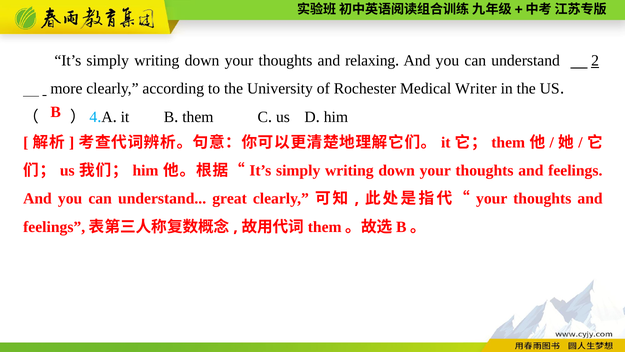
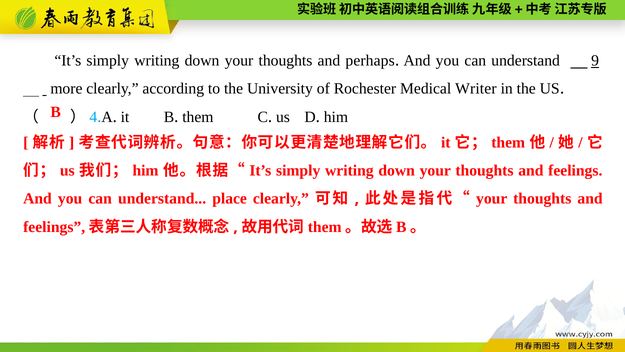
relaxing: relaxing -> perhaps
2: 2 -> 9
great: great -> place
